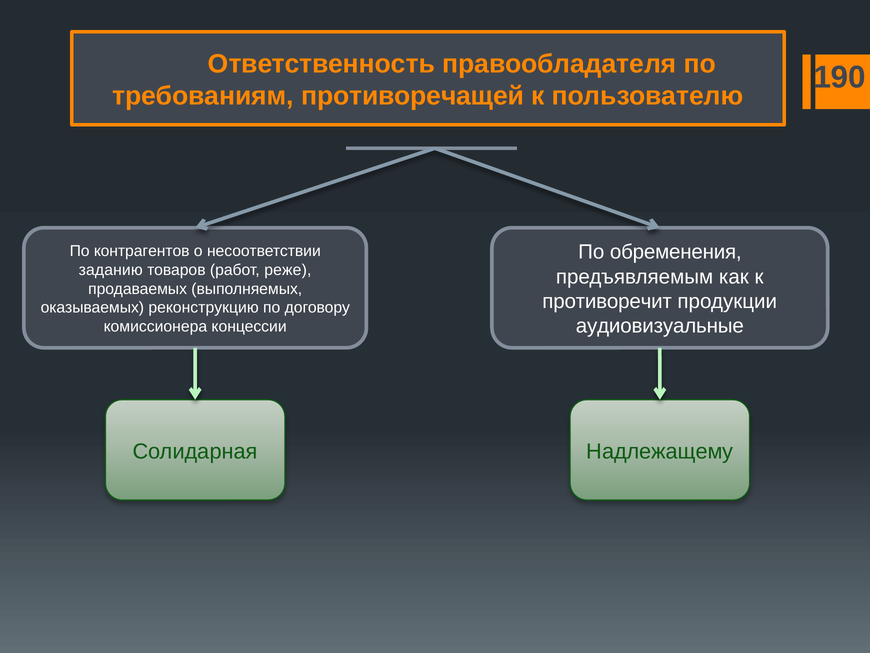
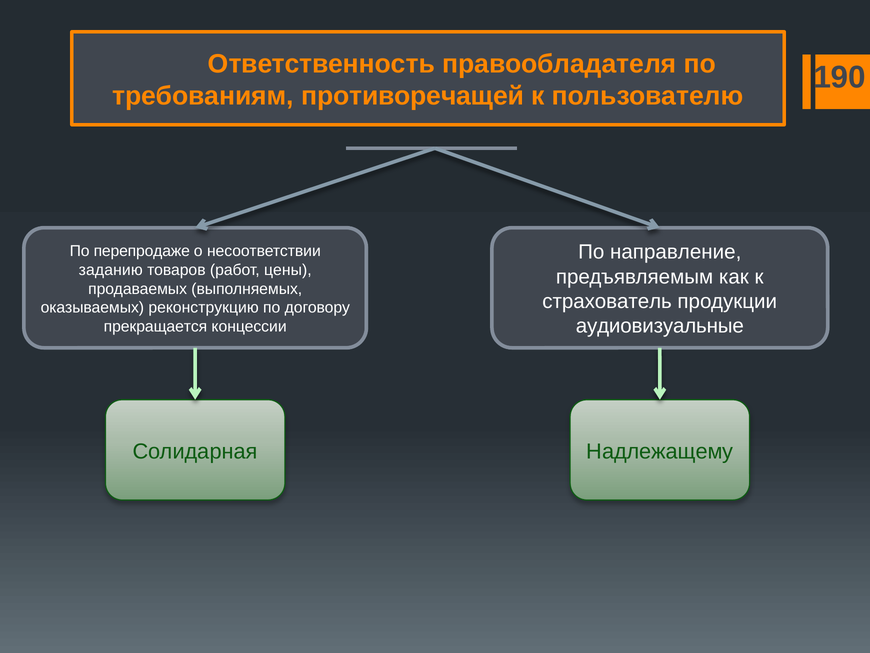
обременения: обременения -> направление
контрагентов: контрагентов -> перепродаже
реже: реже -> цены
противоречит: противоречит -> страхователь
комиссионера: комиссионера -> прекращается
